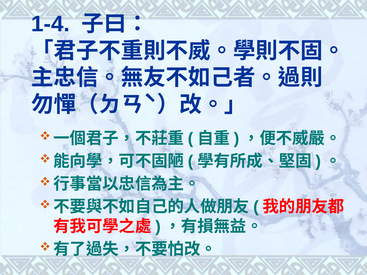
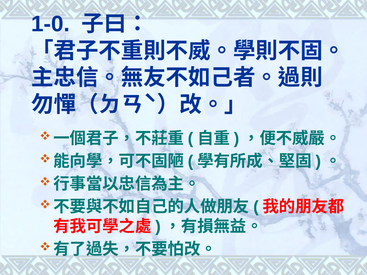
1-4: 1-4 -> 1-0
